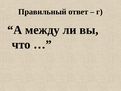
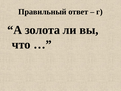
между: между -> золота
